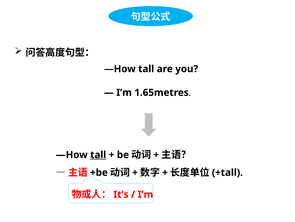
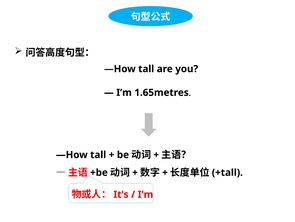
tall at (98, 154) underline: present -> none
